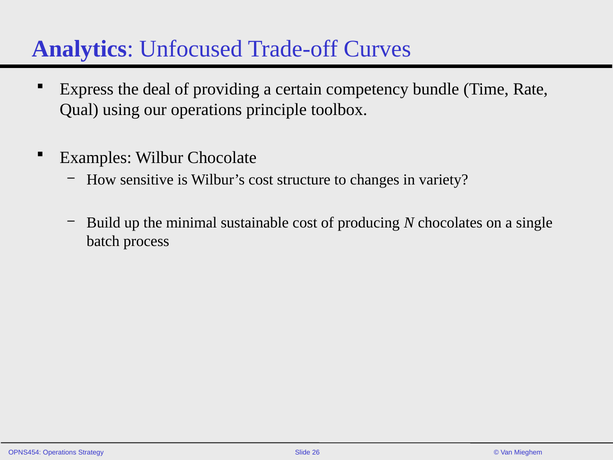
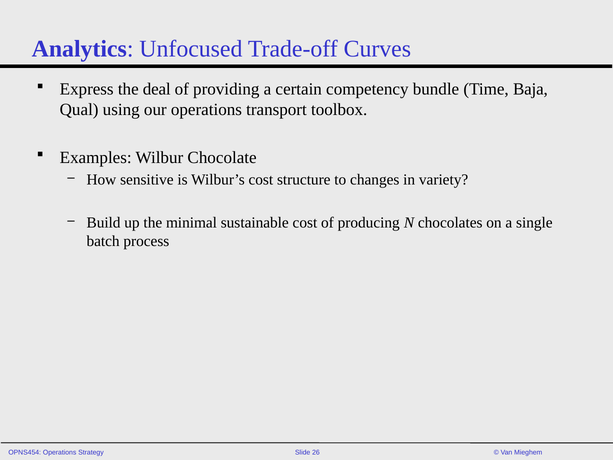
Rate: Rate -> Baja
principle: principle -> transport
